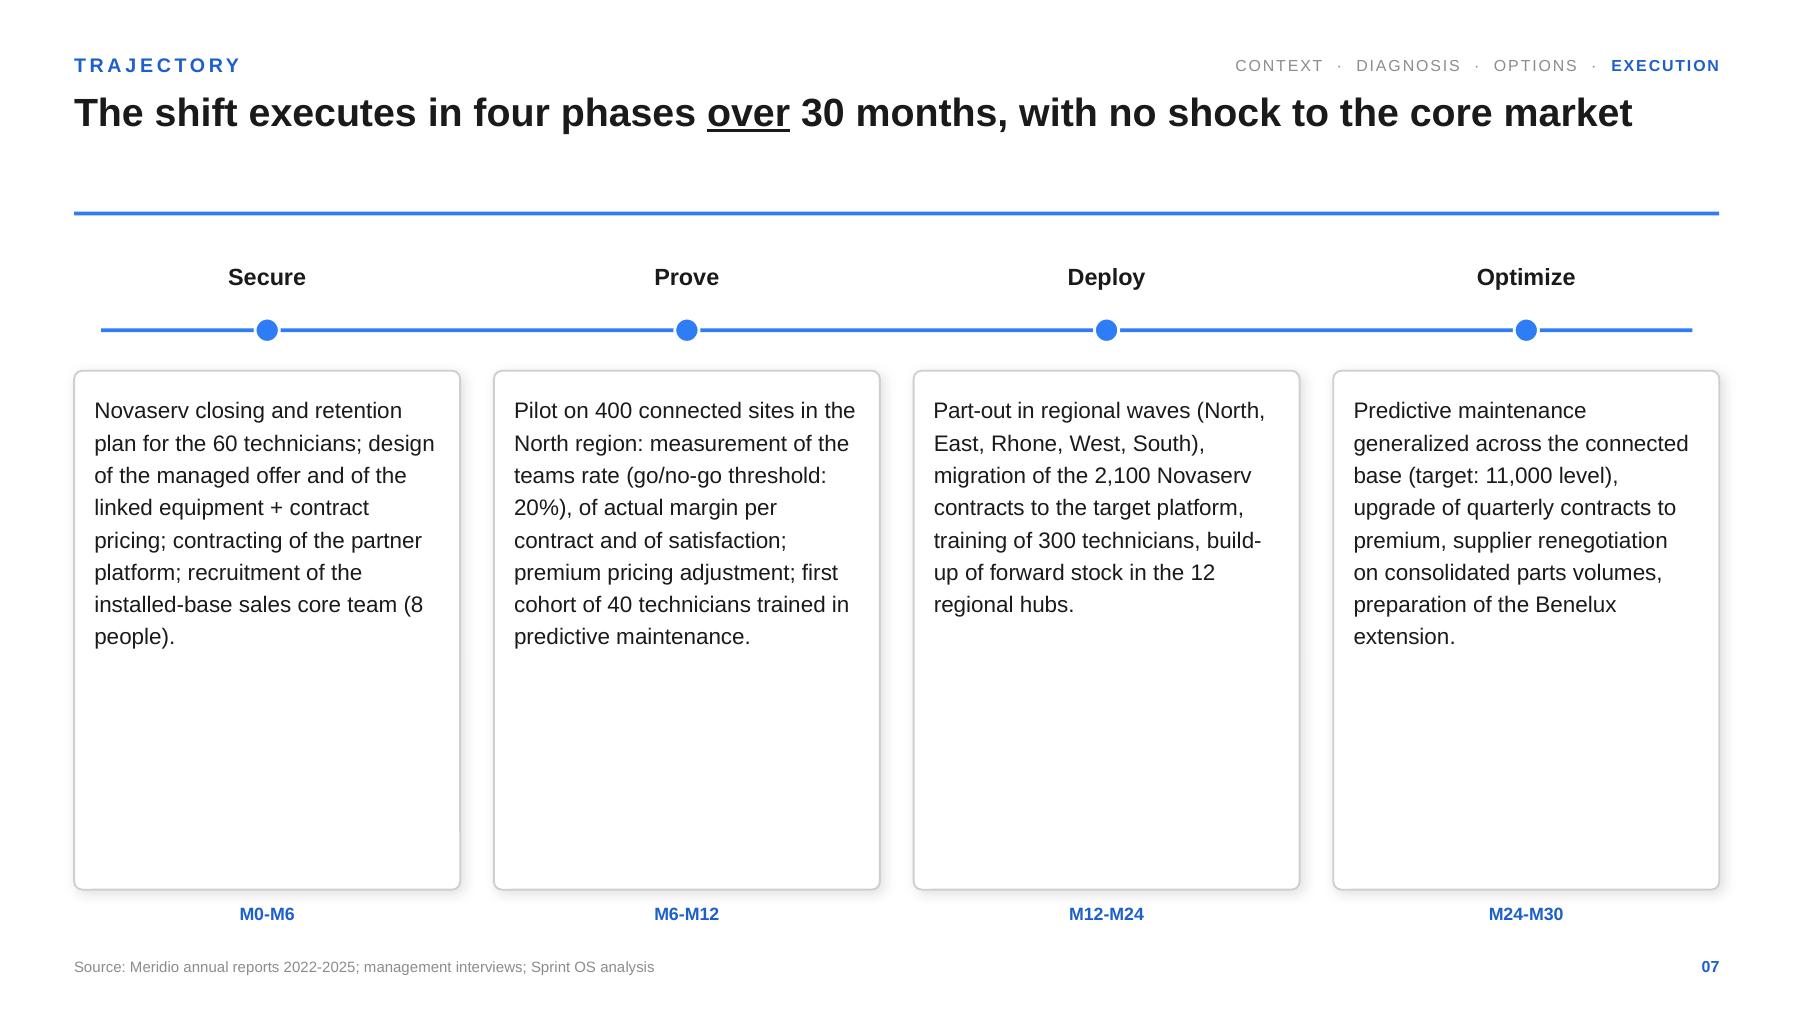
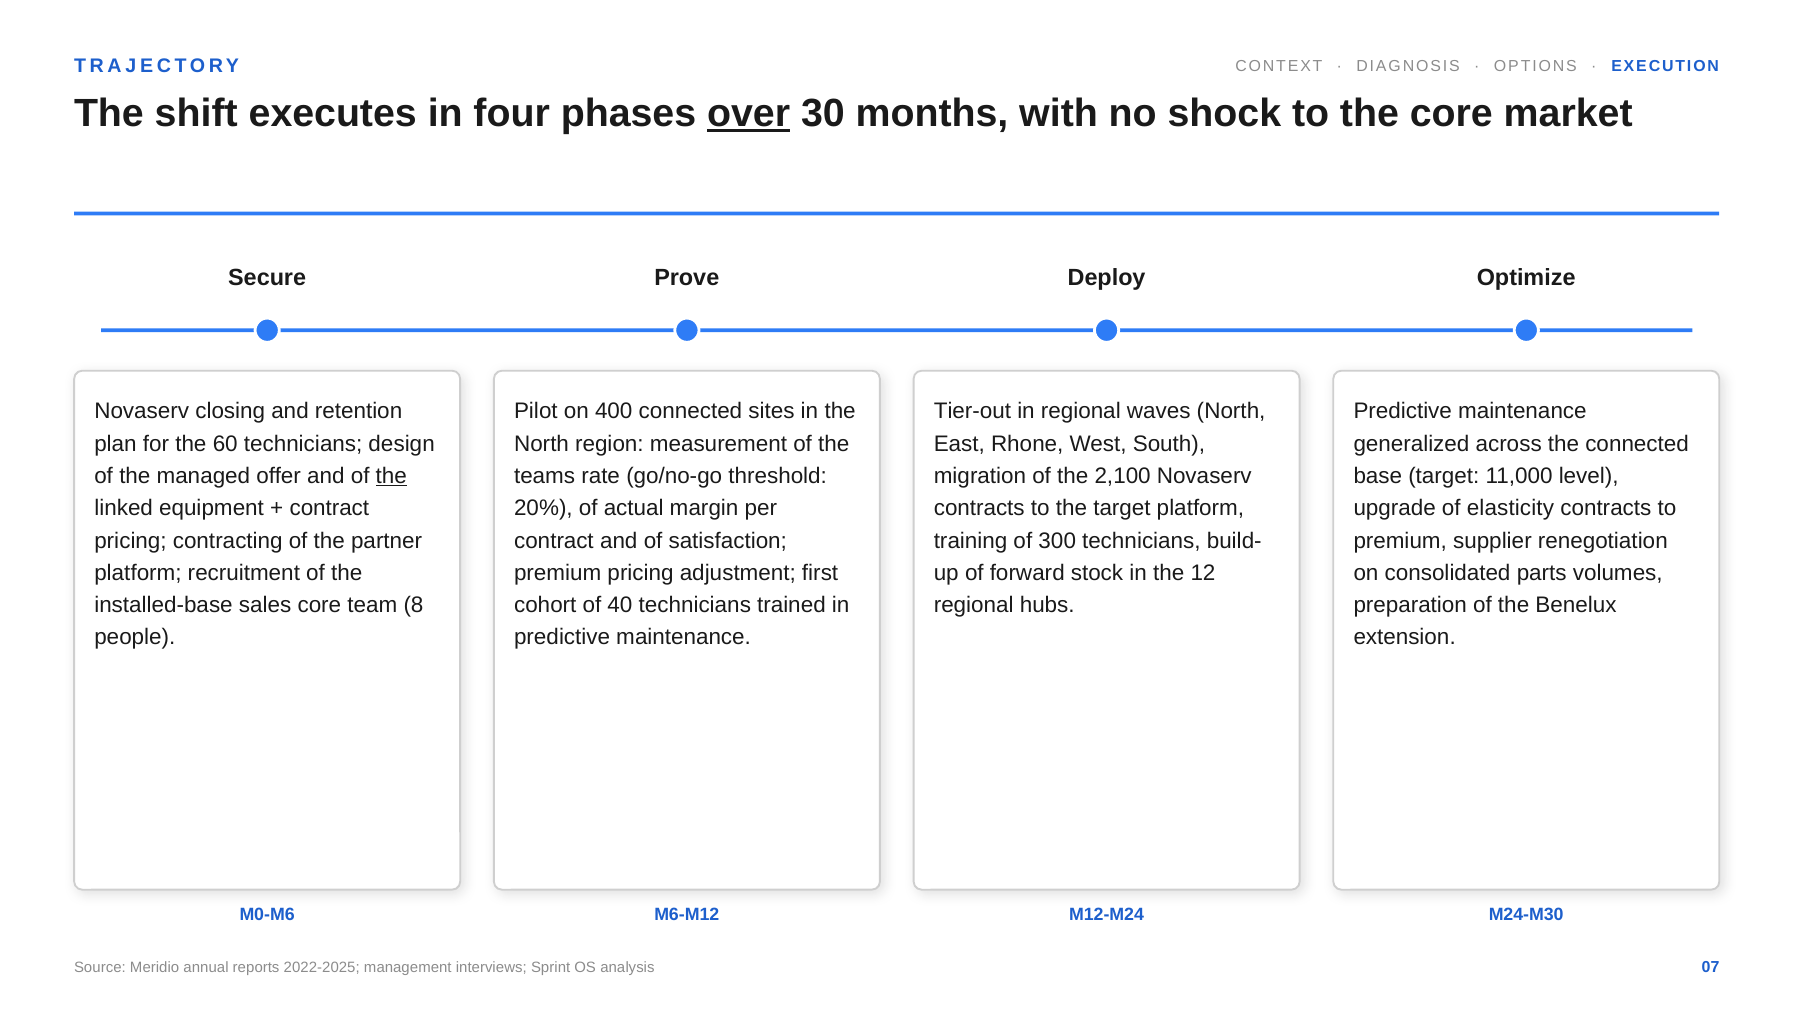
Part-out: Part-out -> Tier-out
the at (391, 476) underline: none -> present
quarterly: quarterly -> elasticity
